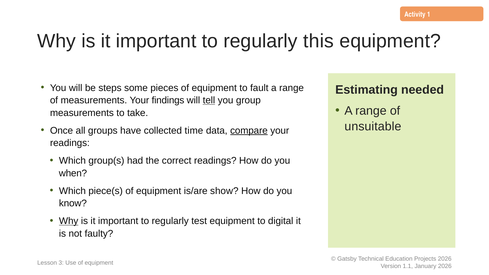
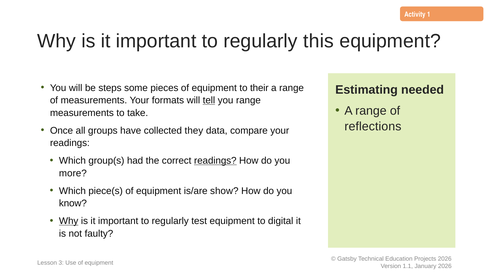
fault: fault -> their
findings: findings -> formats
you group: group -> range
unsuitable: unsuitable -> reflections
time: time -> they
compare underline: present -> none
readings at (215, 161) underline: none -> present
when: when -> more
